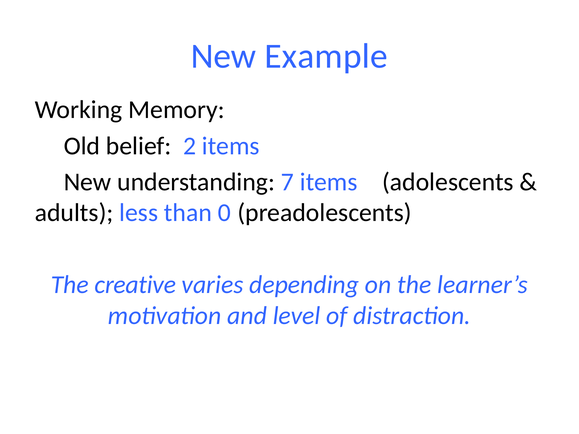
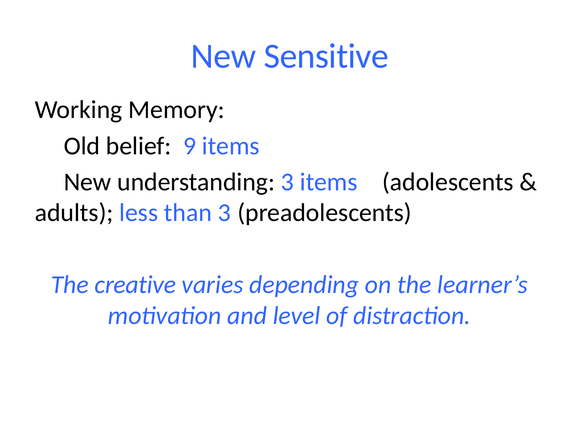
Example: Example -> Sensitive
2: 2 -> 9
understanding 7: 7 -> 3
than 0: 0 -> 3
